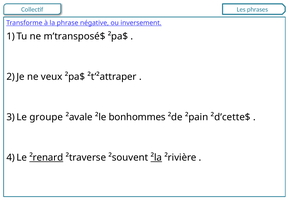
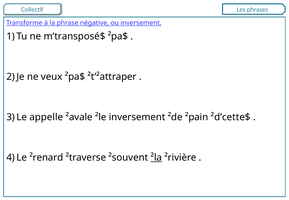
groupe: groupe -> appelle
²le bonhommes: bonhommes -> inversement
²renard underline: present -> none
